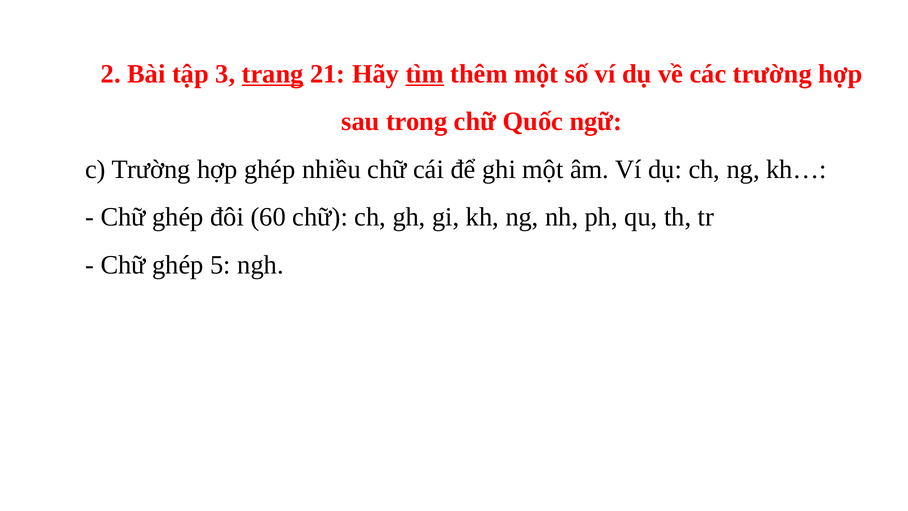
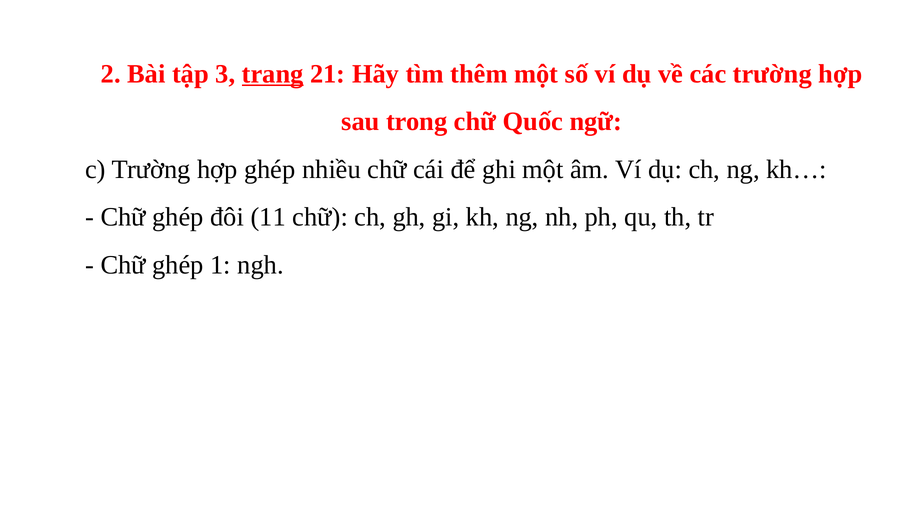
tìm underline: present -> none
60: 60 -> 11
5: 5 -> 1
